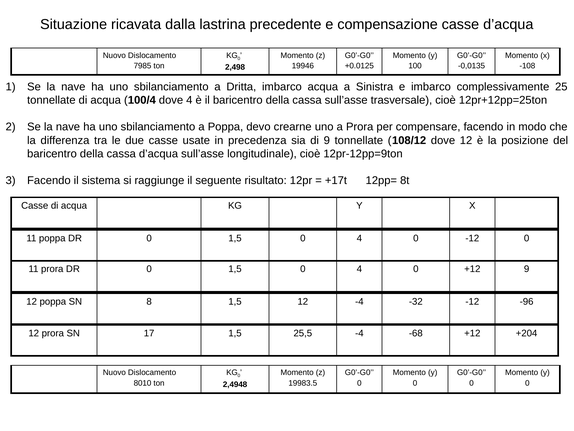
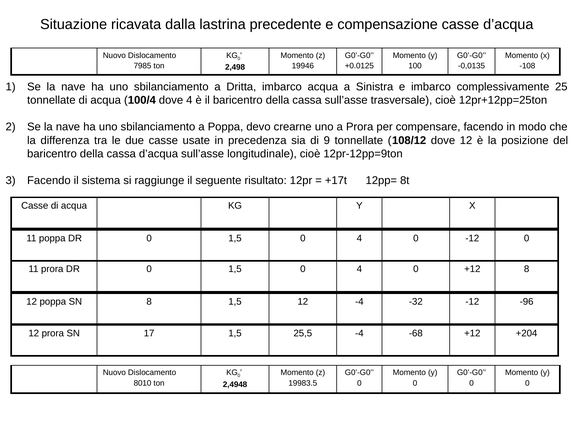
+12 9: 9 -> 8
